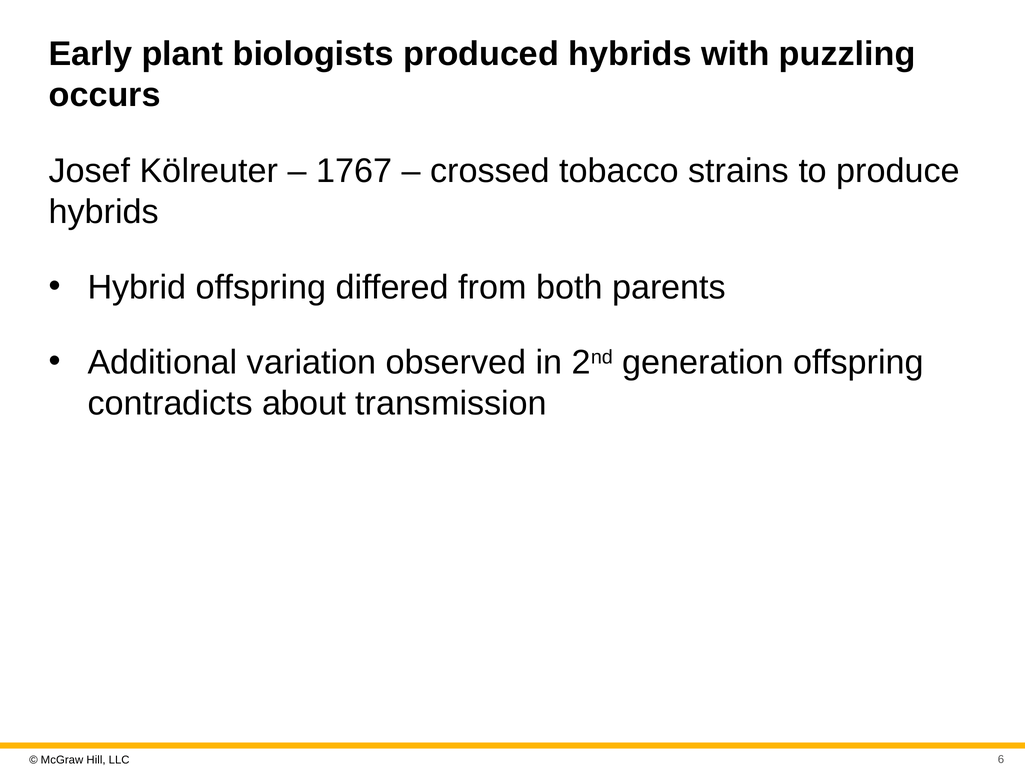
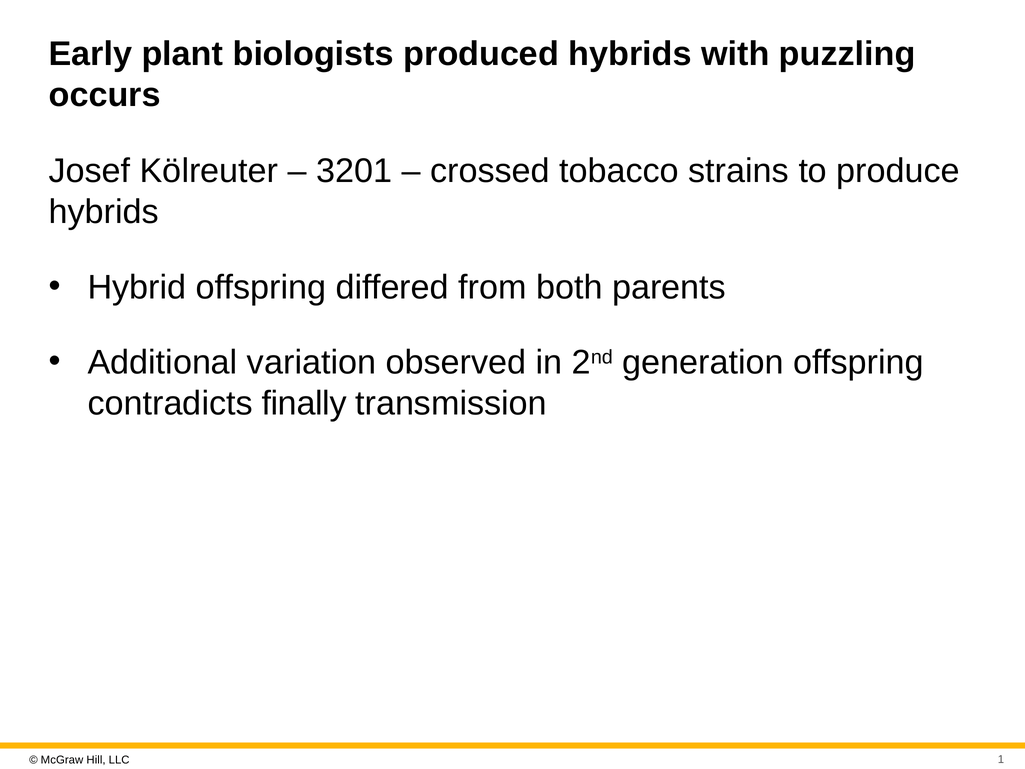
1767: 1767 -> 3201
about: about -> finally
6: 6 -> 1
